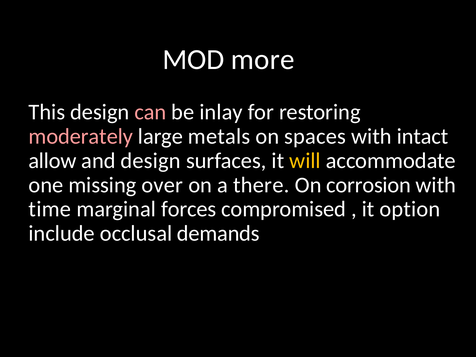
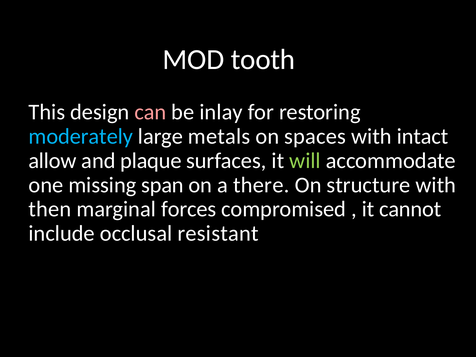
more: more -> tooth
moderately colour: pink -> light blue
and design: design -> plaque
will colour: yellow -> light green
over: over -> span
corrosion: corrosion -> structure
time: time -> then
option: option -> cannot
demands: demands -> resistant
